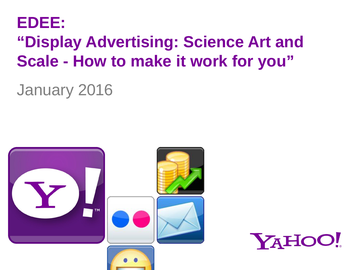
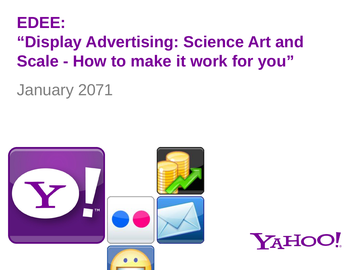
2016: 2016 -> 2071
